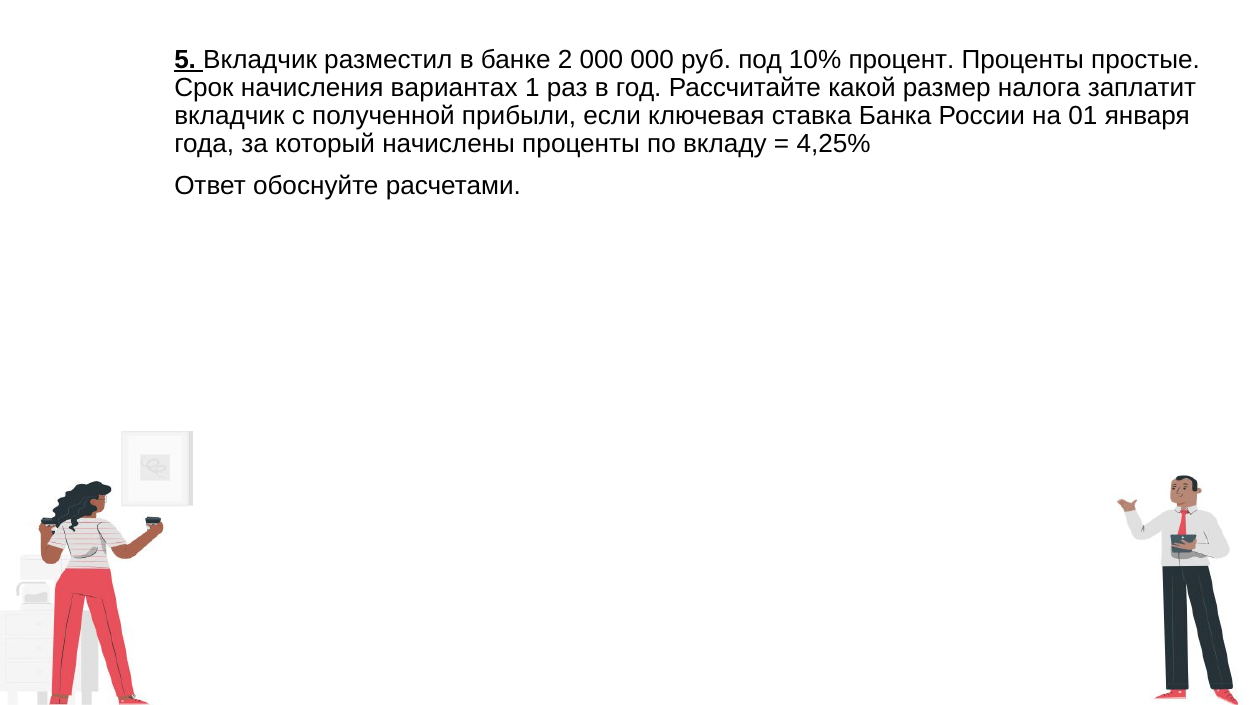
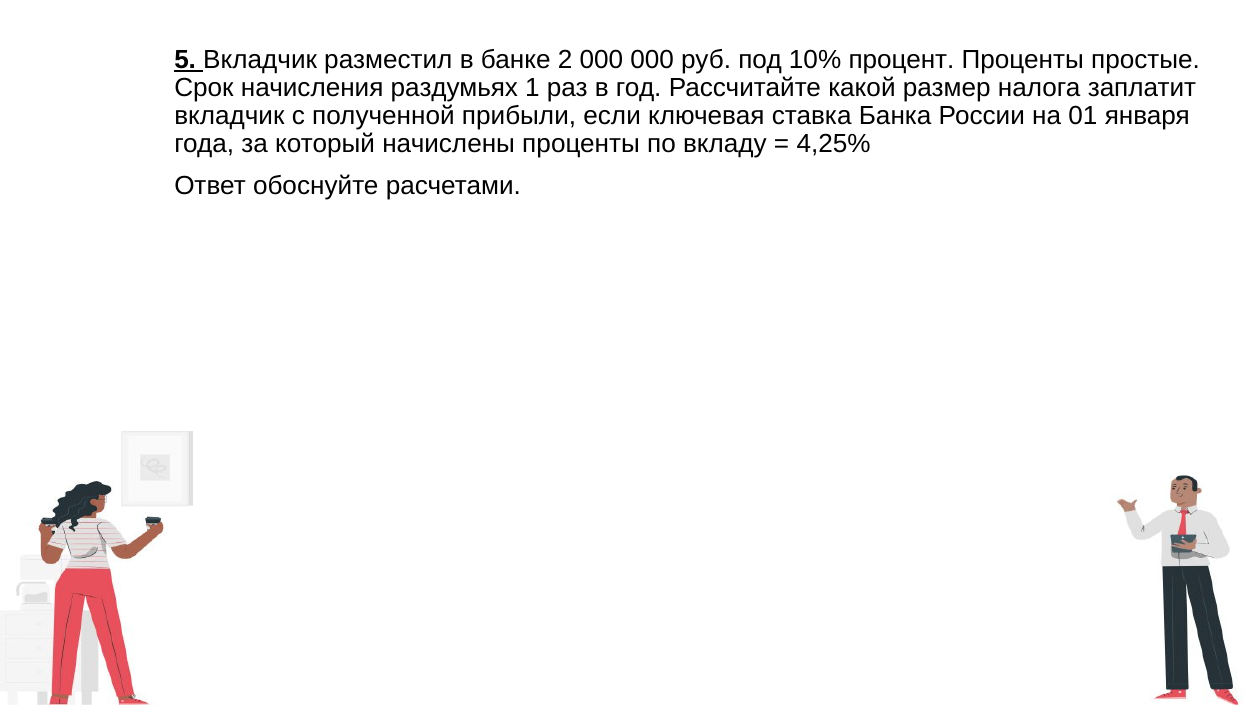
вариантах: вариантах -> раздумьях
